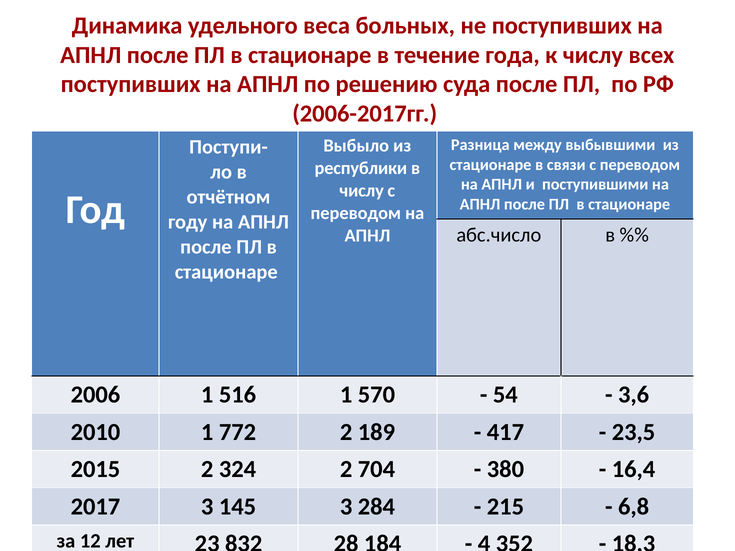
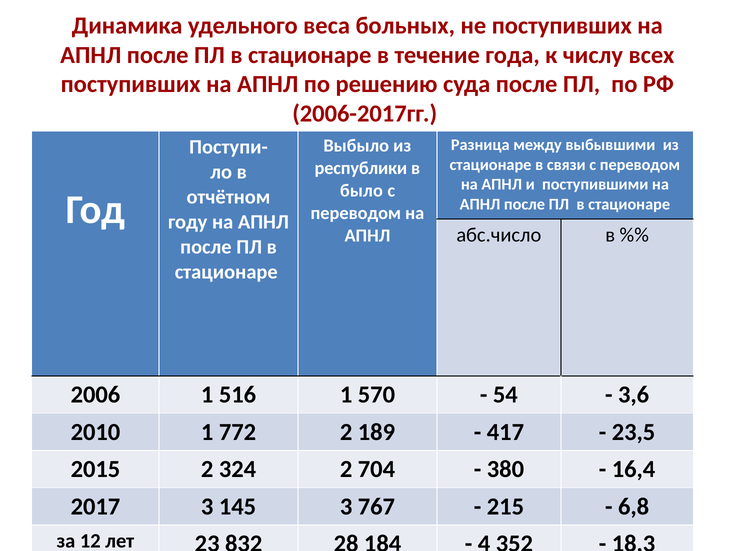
числу at (362, 191): числу -> было
284: 284 -> 767
